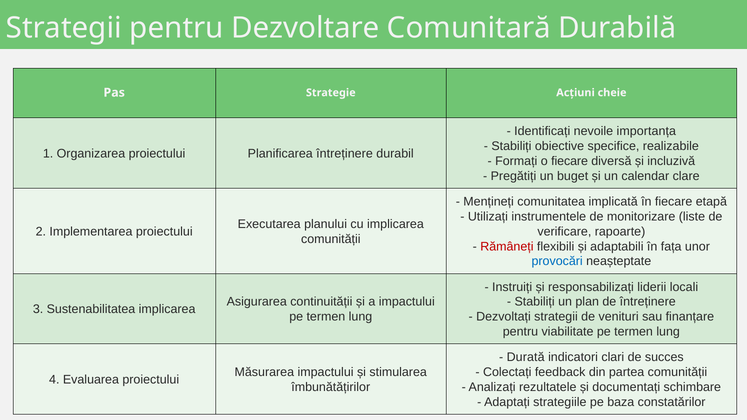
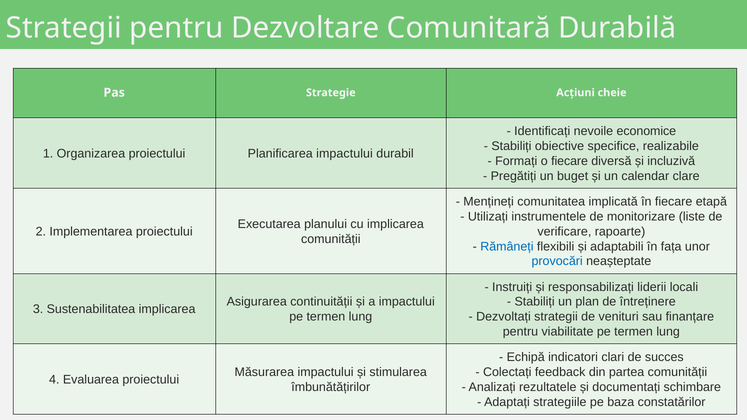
importanța: importanța -> economice
Planificarea întreținere: întreținere -> impactului
Rămâneți colour: red -> blue
Durată: Durată -> Echipă
